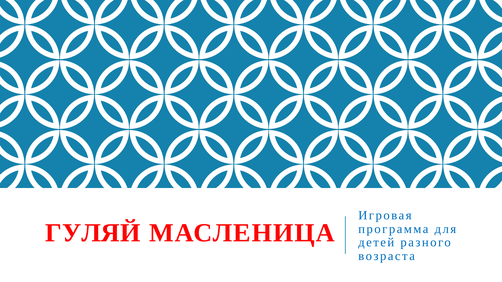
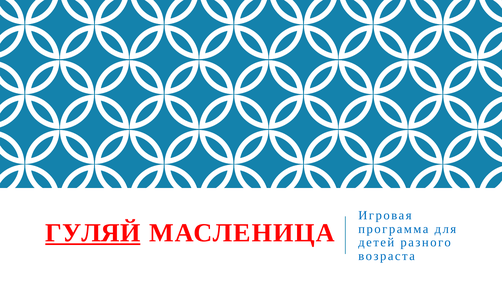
ГУЛЯЙ underline: none -> present
